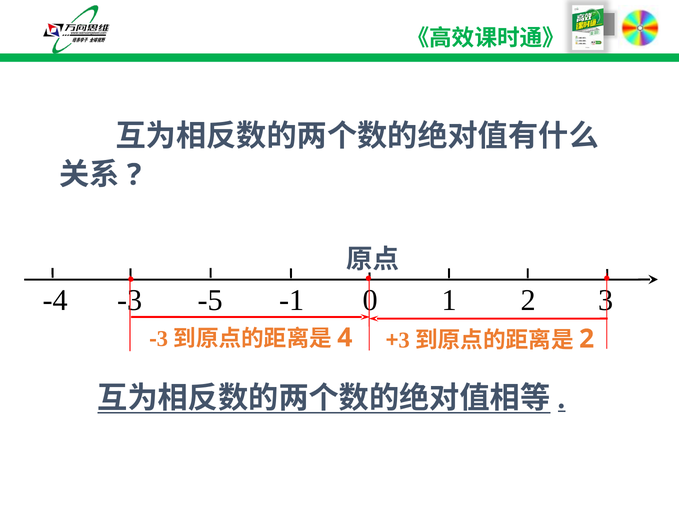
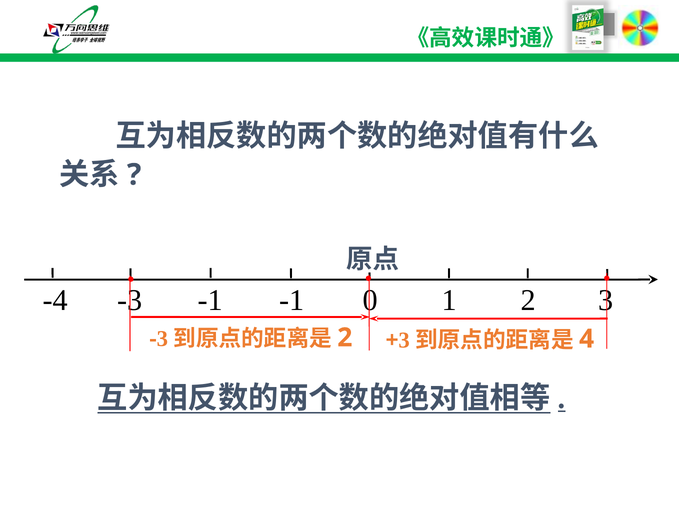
-3 -5: -5 -> -1
4 at (345, 338): 4 -> 2
2 at (587, 339): 2 -> 4
